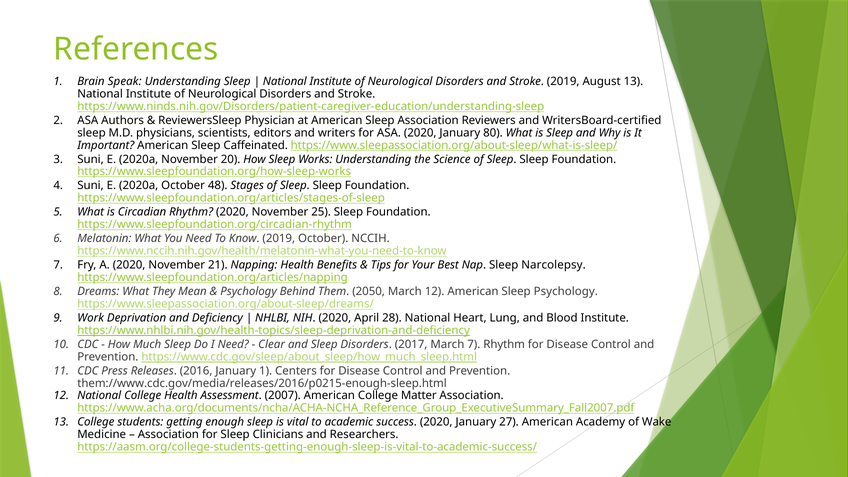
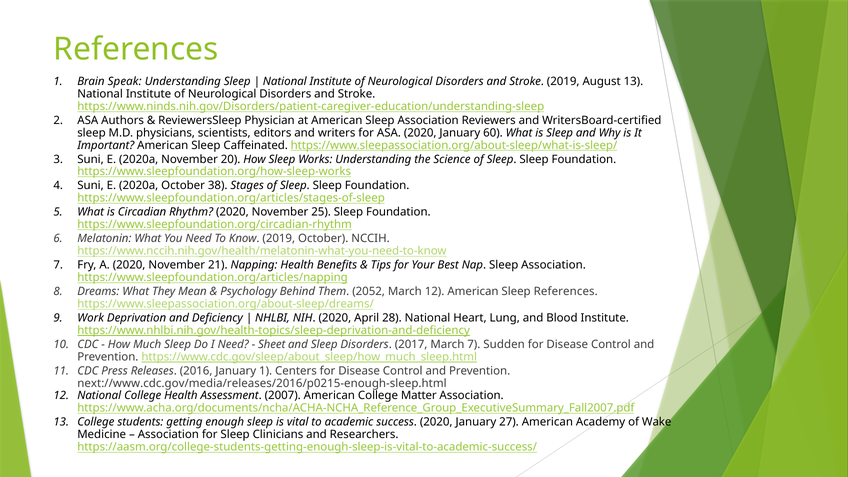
80: 80 -> 60
48: 48 -> 38
Nap Sleep Narcolepsy: Narcolepsy -> Association
2050: 2050 -> 2052
Sleep Psychology: Psychology -> References
Clear: Clear -> Sheet
7 Rhythm: Rhythm -> Sudden
them://www.cdc.gov/media/releases/2016/p0215-enough-sleep.html: them://www.cdc.gov/media/releases/2016/p0215-enough-sleep.html -> next://www.cdc.gov/media/releases/2016/p0215-enough-sleep.html
